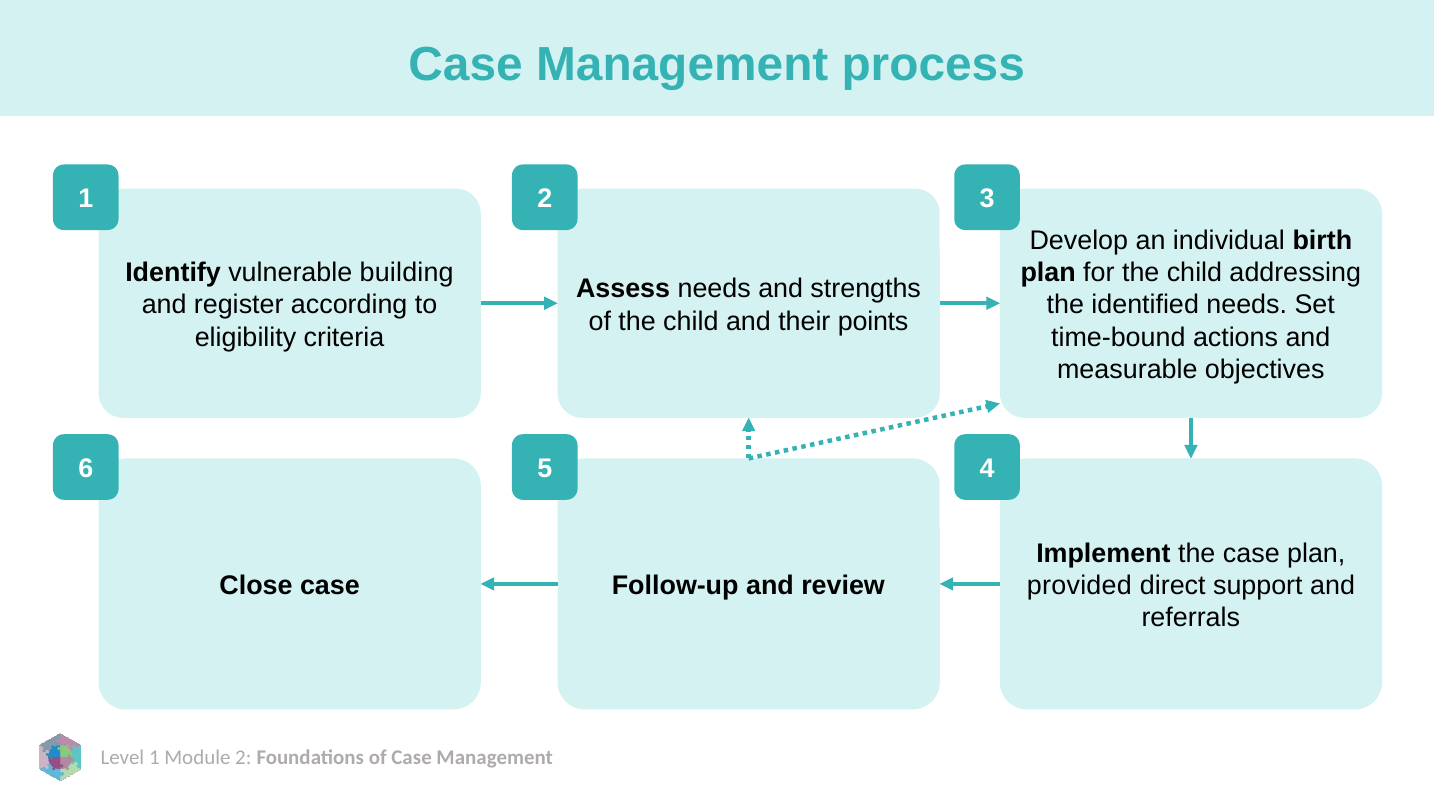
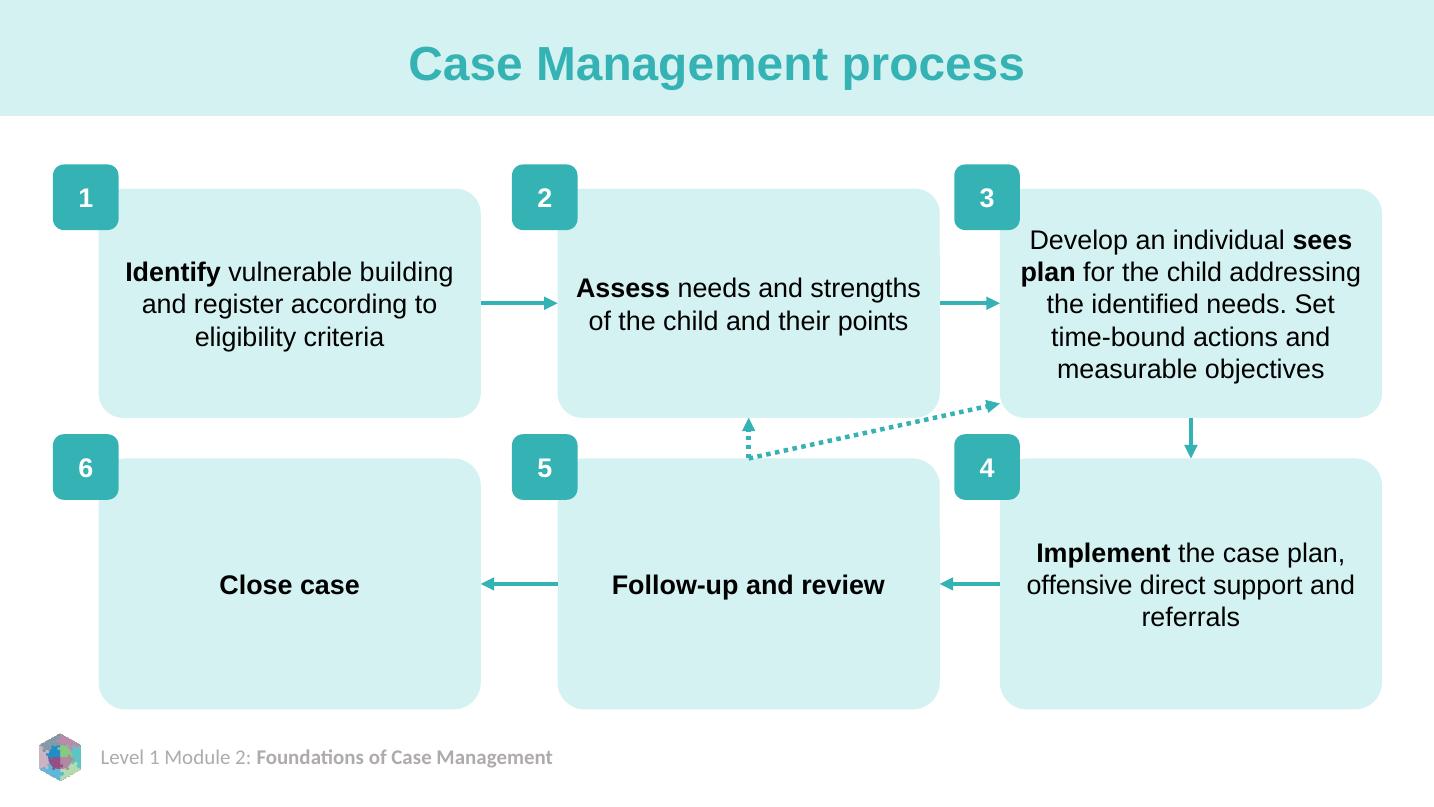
birth: birth -> sees
provided: provided -> offensive
